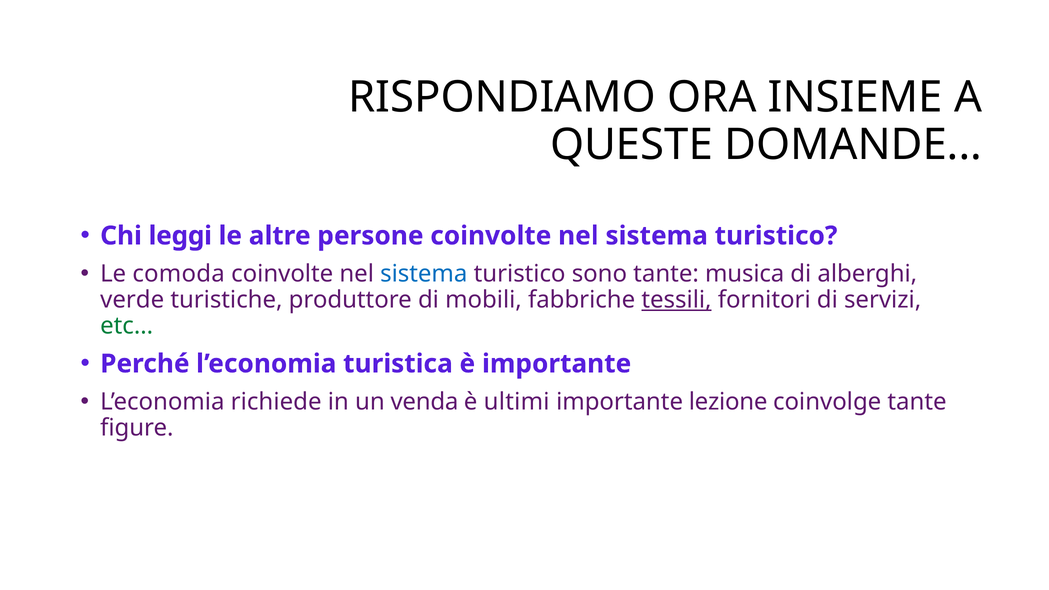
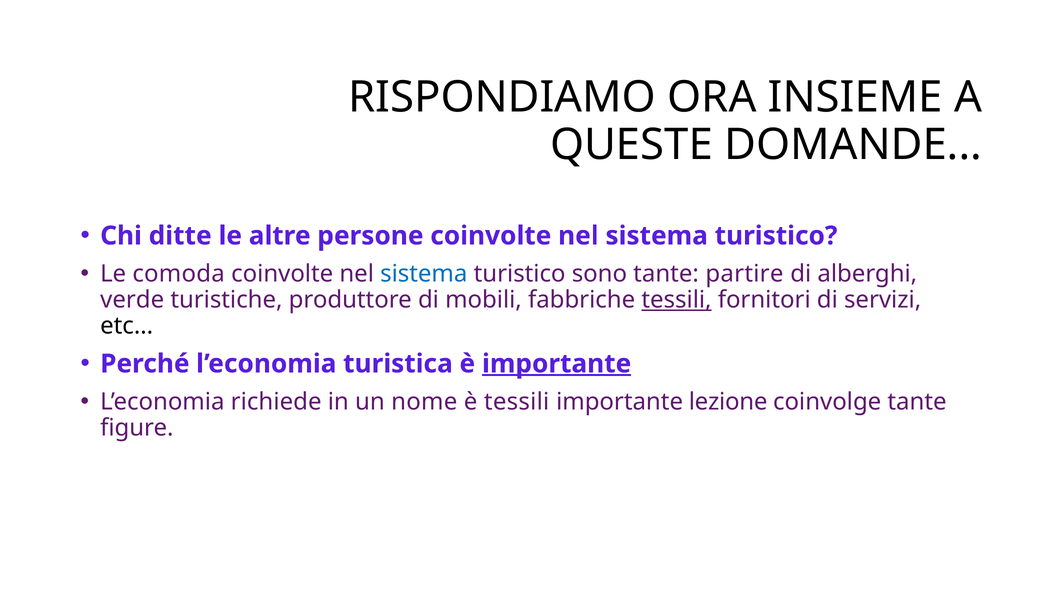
leggi: leggi -> ditte
musica: musica -> partire
etc colour: green -> black
importante at (557, 364) underline: none -> present
venda: venda -> nome
è ultimi: ultimi -> tessili
